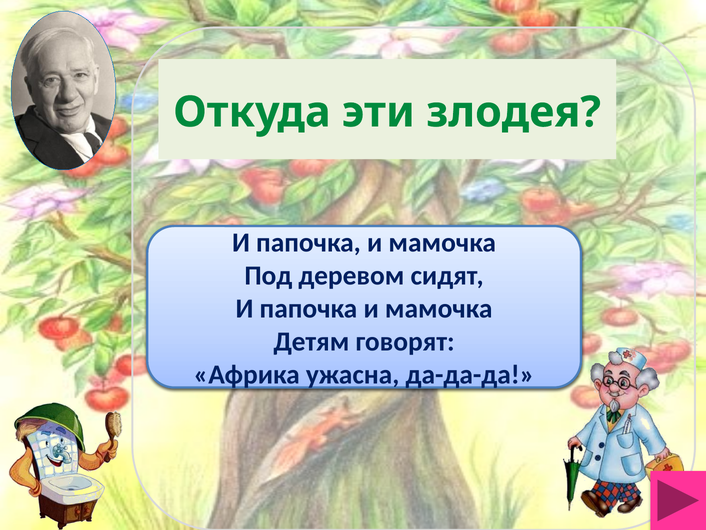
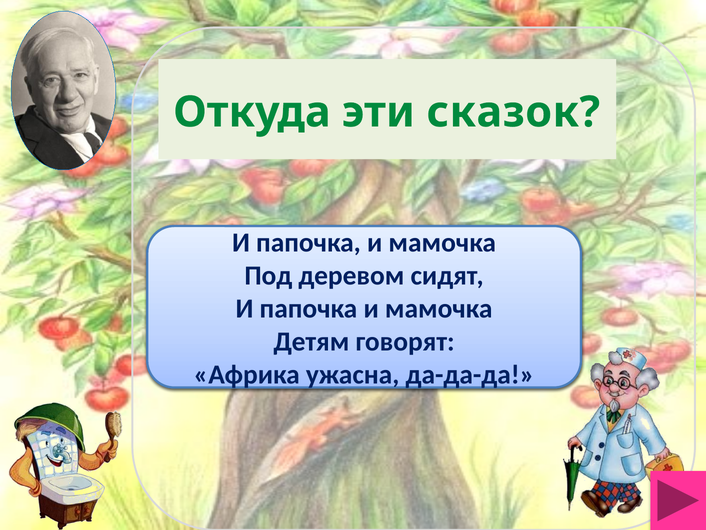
злодея: злодея -> сказок
